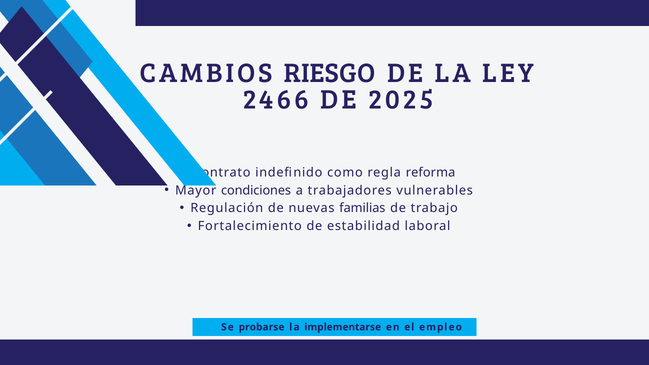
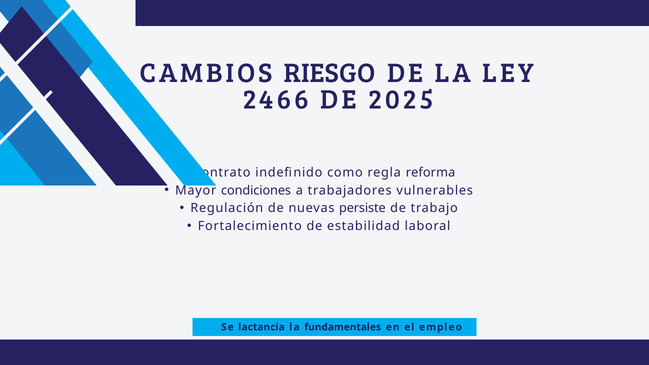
familias: familias -> persiste
probarse: probarse -> lactancia
implementarse: implementarse -> fundamentales
